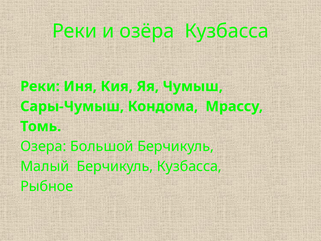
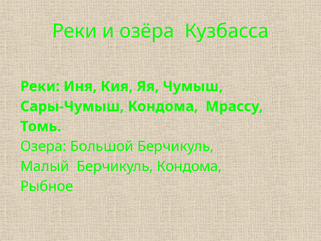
Берчикуль Кузбасса: Кузбасса -> Кондома
